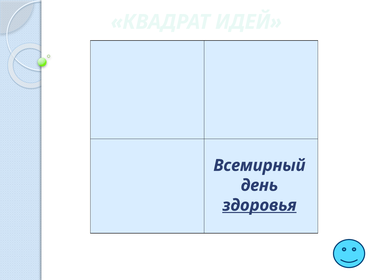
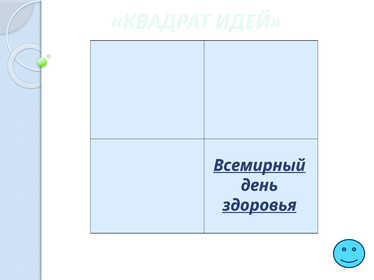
Всемирный underline: none -> present
